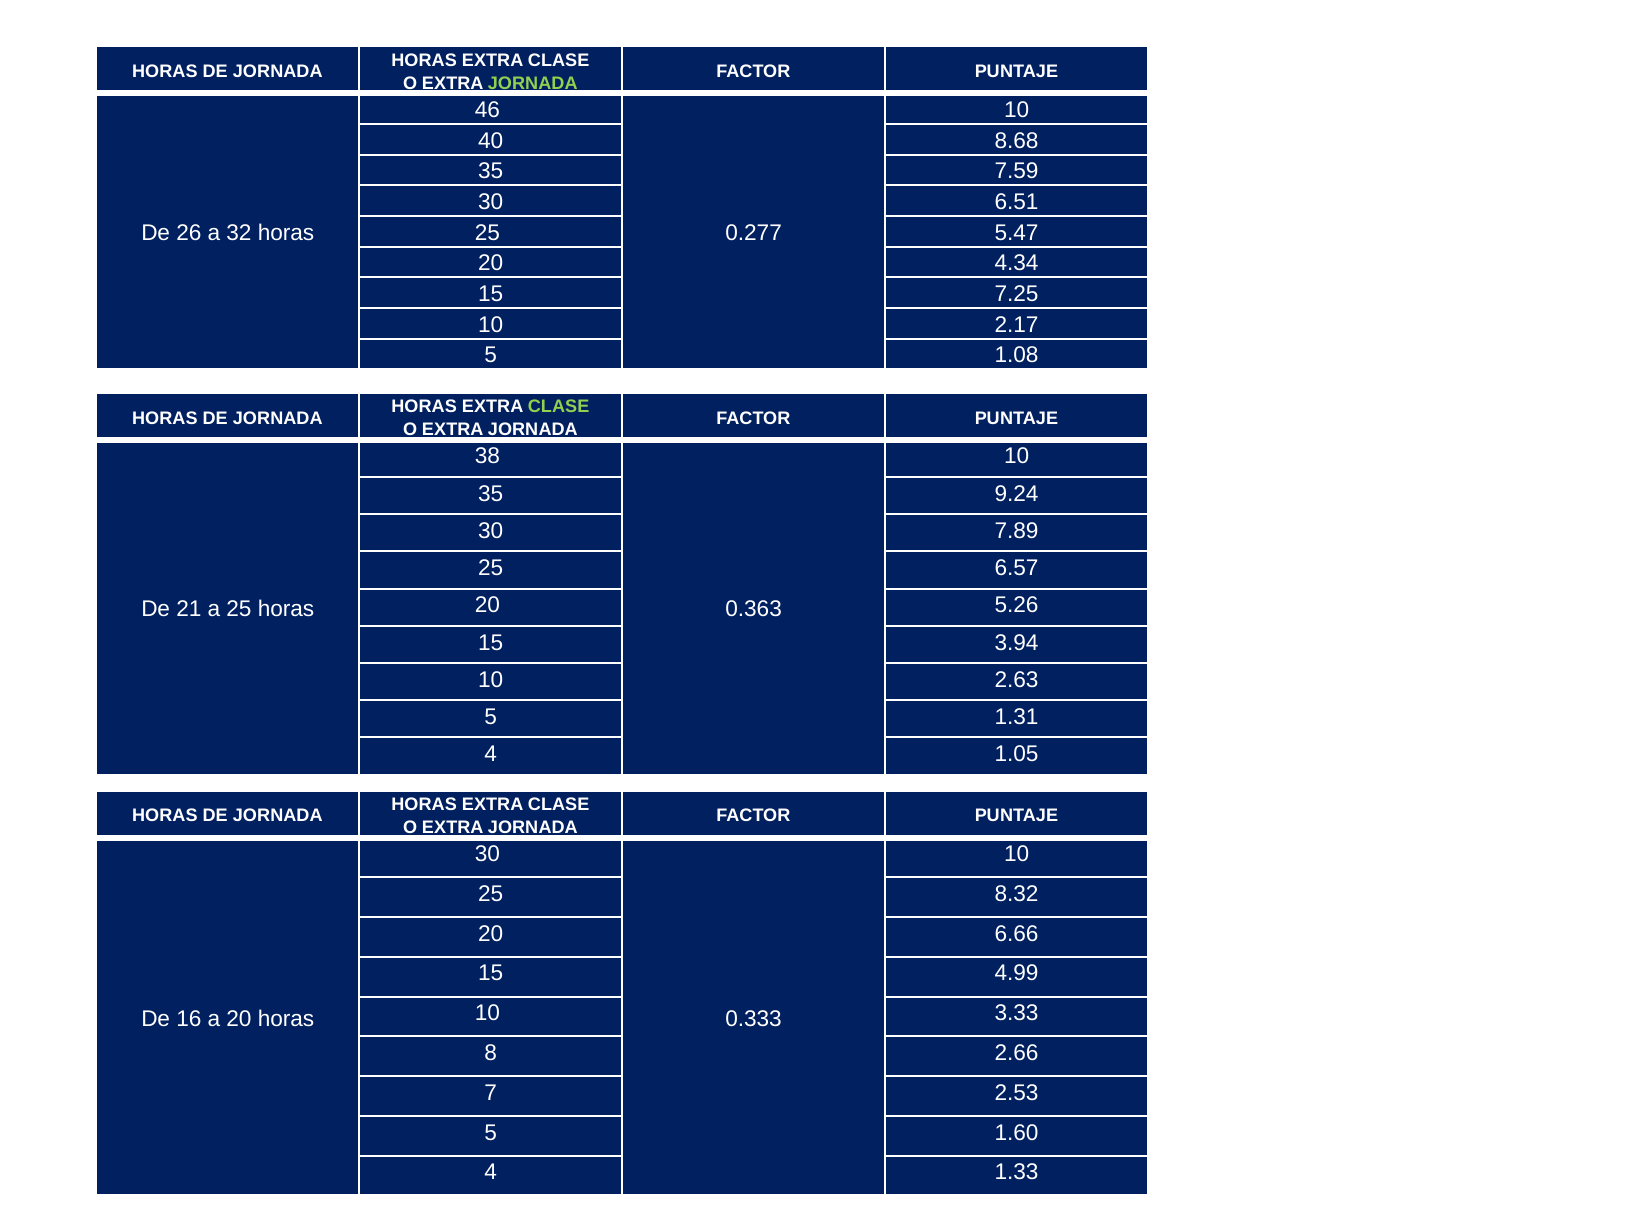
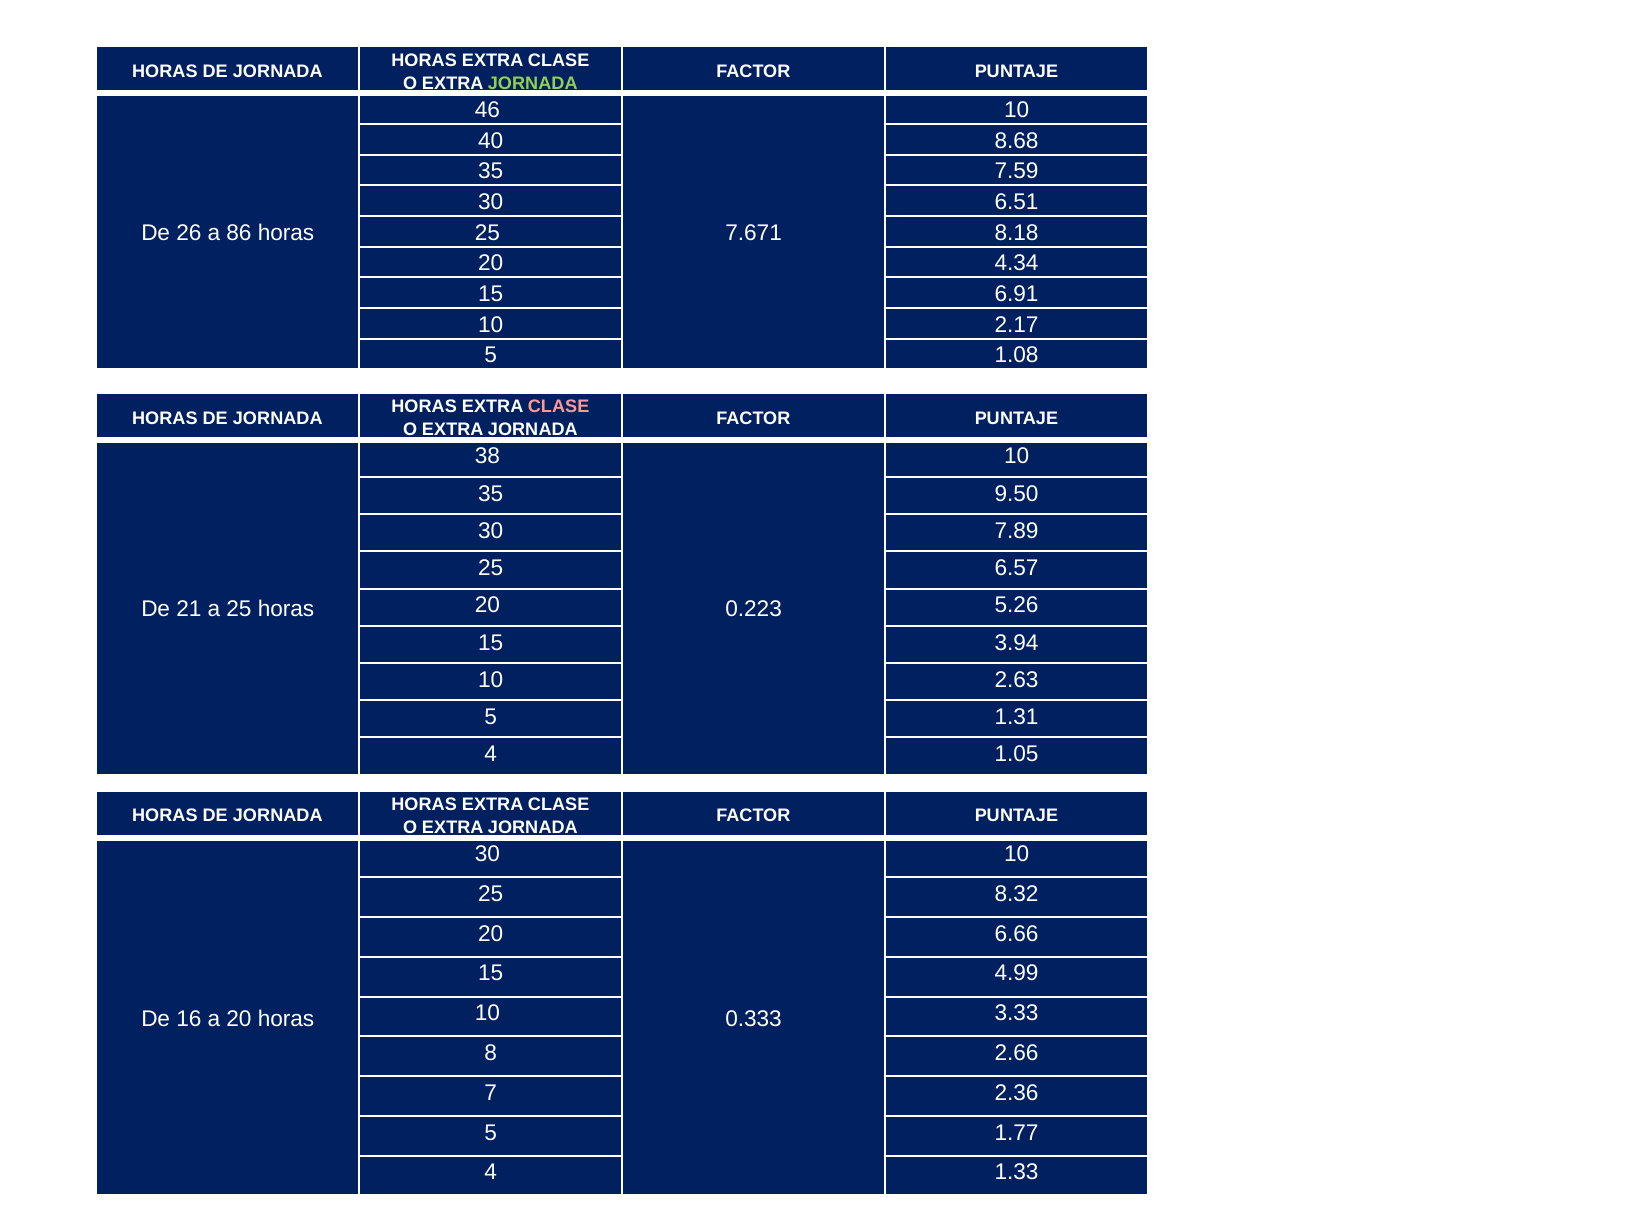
5.47: 5.47 -> 8.18
32: 32 -> 86
0.277: 0.277 -> 7.671
7.25: 7.25 -> 6.91
CLASE at (559, 406) colour: light green -> pink
9.24: 9.24 -> 9.50
0.363: 0.363 -> 0.223
2.53: 2.53 -> 2.36
1.60: 1.60 -> 1.77
